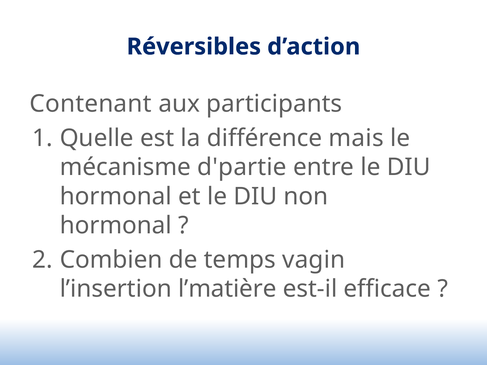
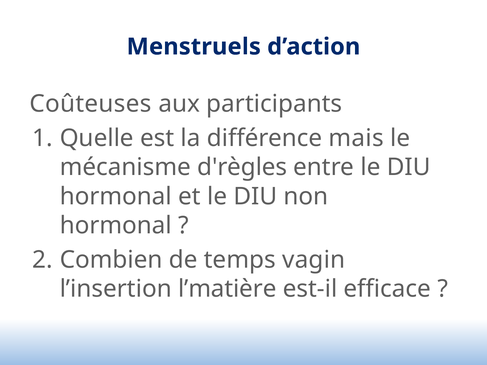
Réversibles: Réversibles -> Menstruels
Contenant: Contenant -> Coûteuses
d'partie: d'partie -> d'règles
